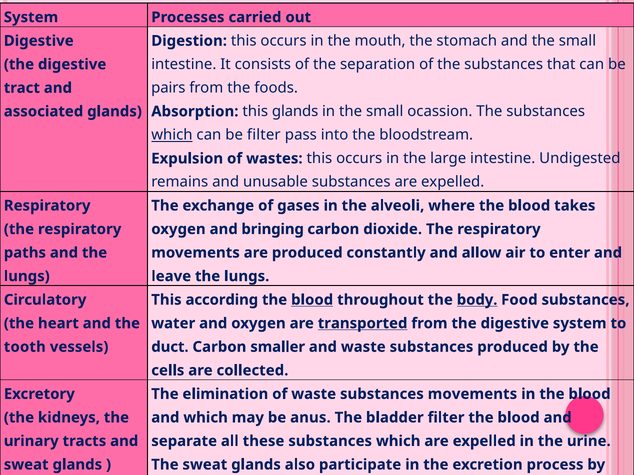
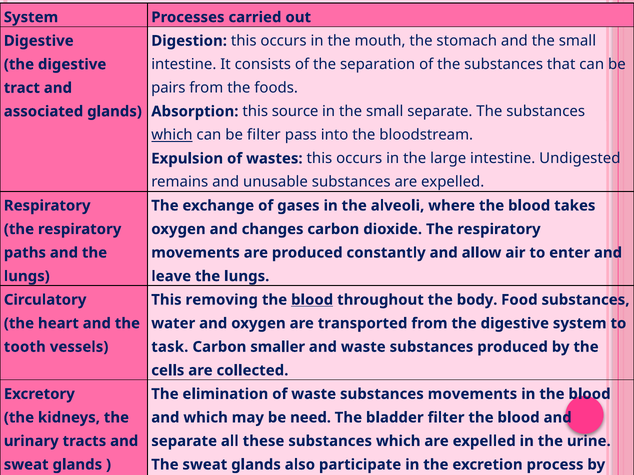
this glands: glands -> source
small ocassion: ocassion -> separate
bringing: bringing -> changes
according: according -> removing
body underline: present -> none
transported underline: present -> none
duct: duct -> task
anus: anus -> need
